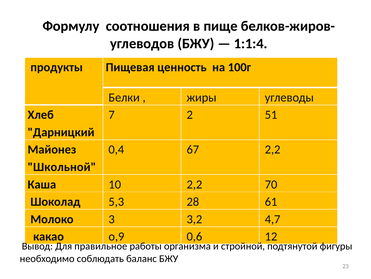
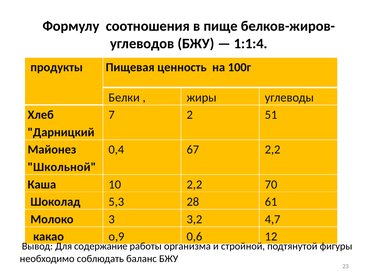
правильное: правильное -> содержание
